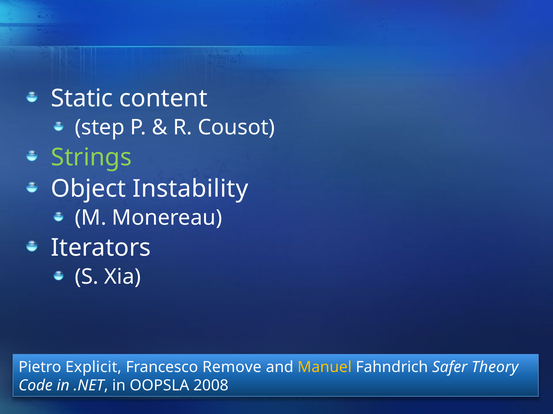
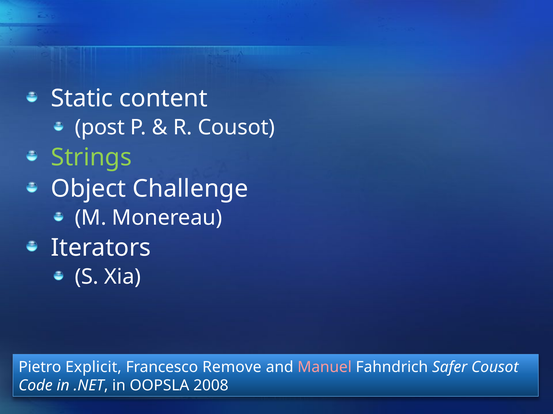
step: step -> post
Instability: Instability -> Challenge
Manuel colour: yellow -> pink
Safer Theory: Theory -> Cousot
